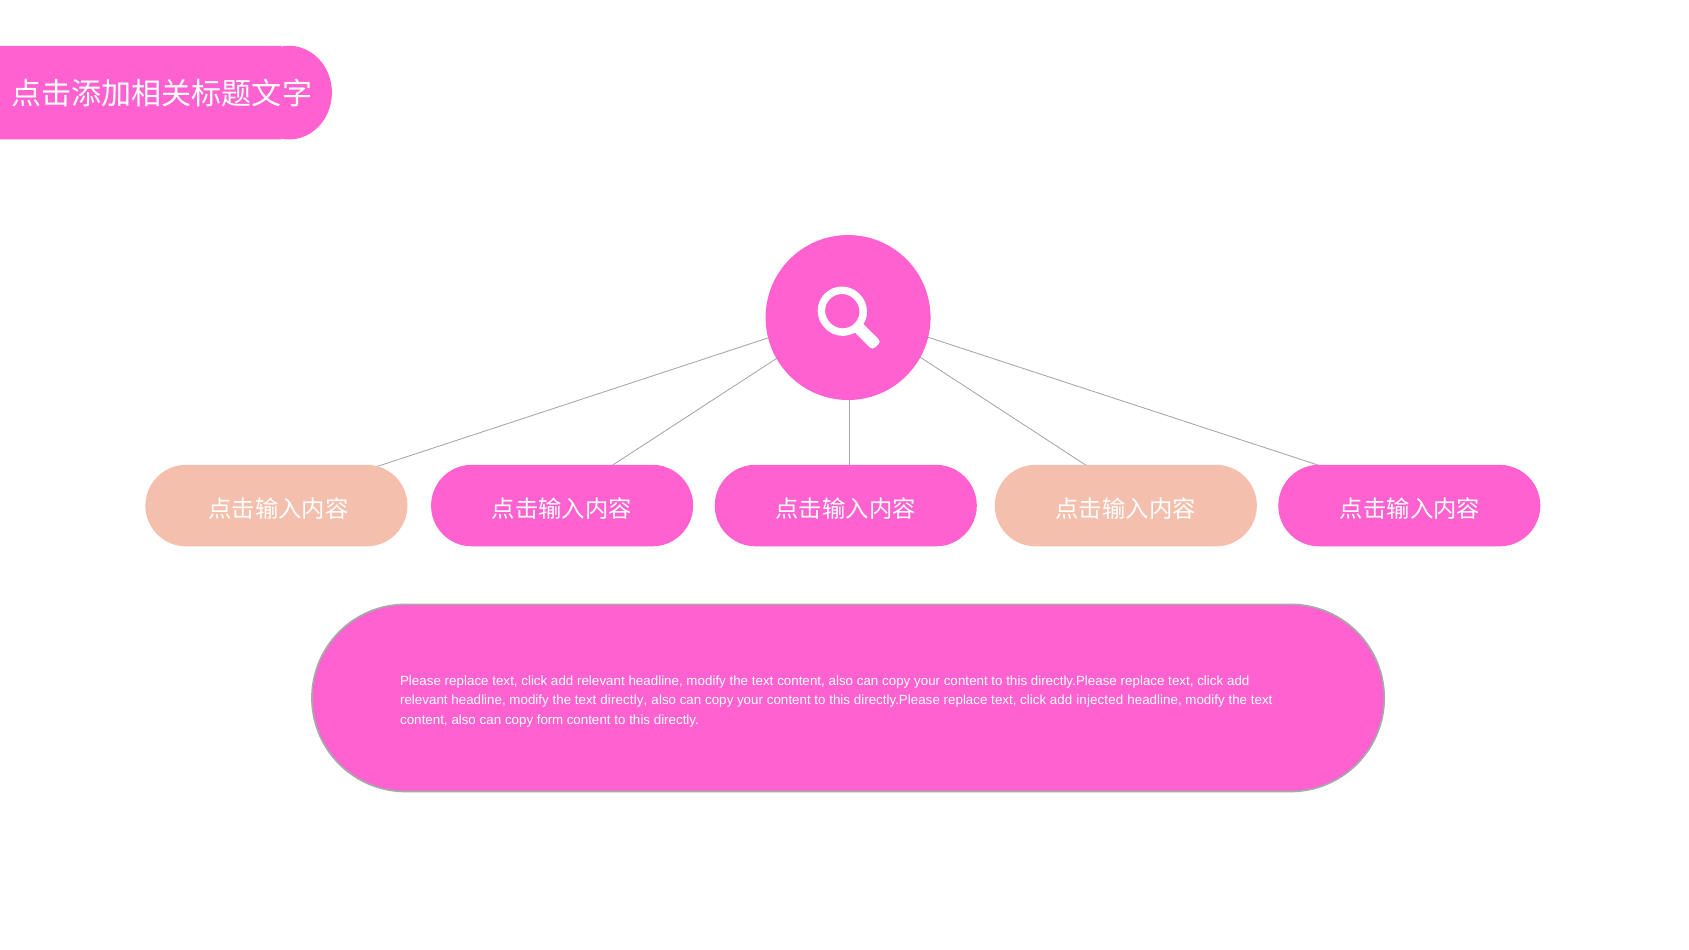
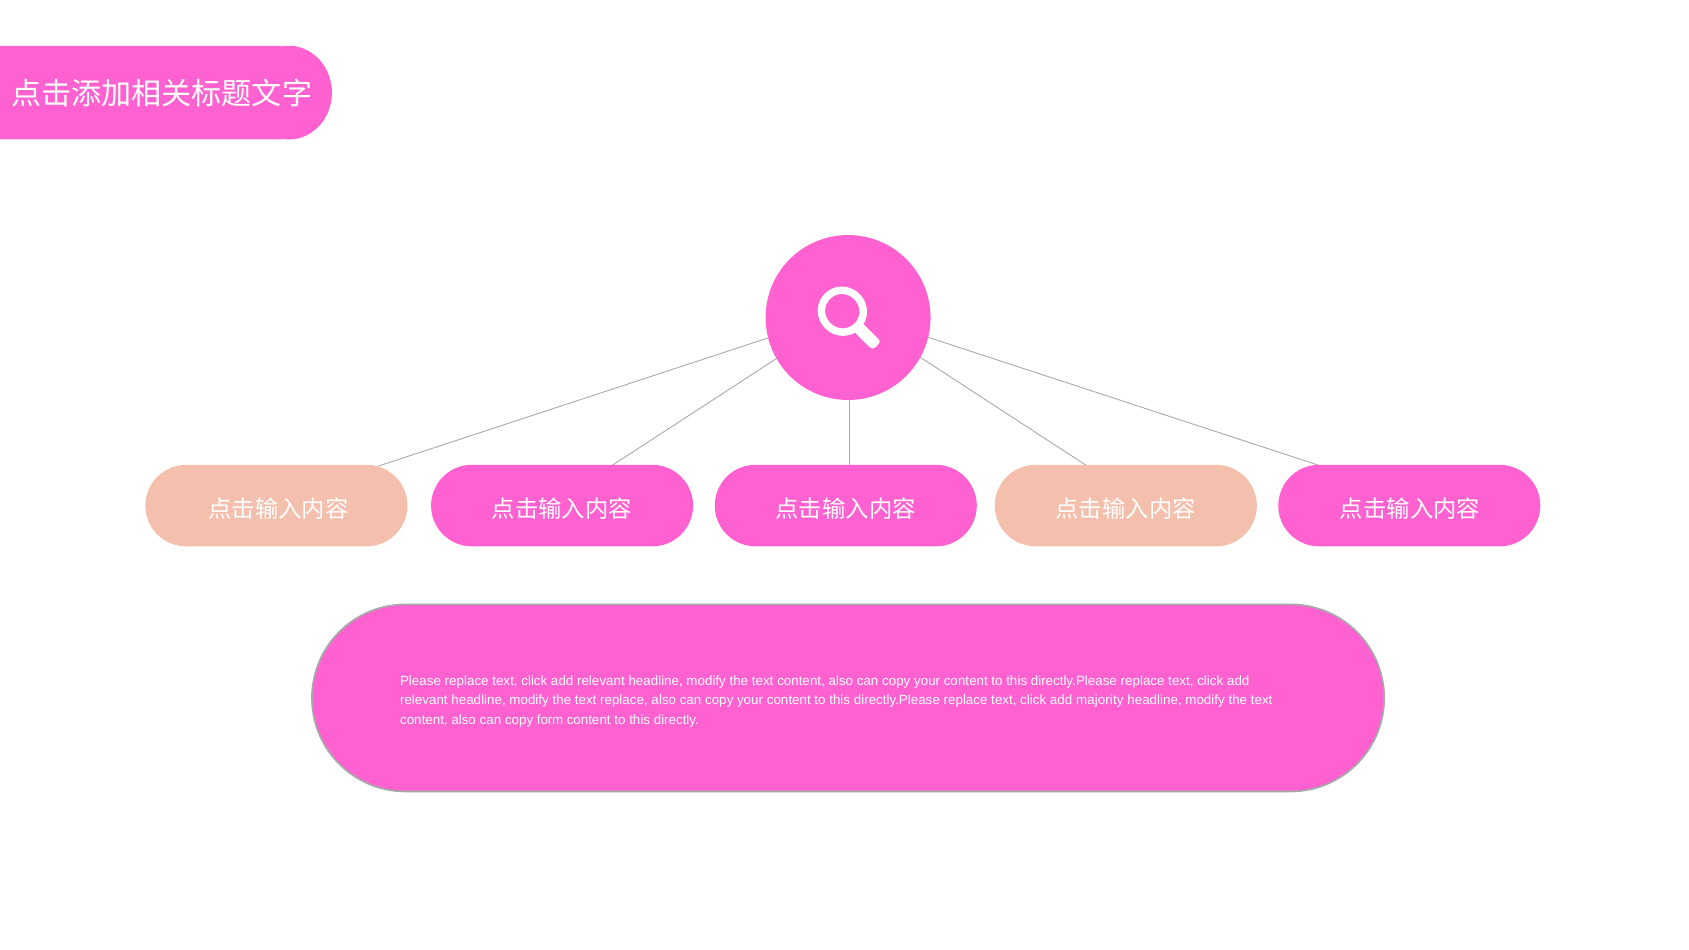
text directly: directly -> replace
injected: injected -> majority
